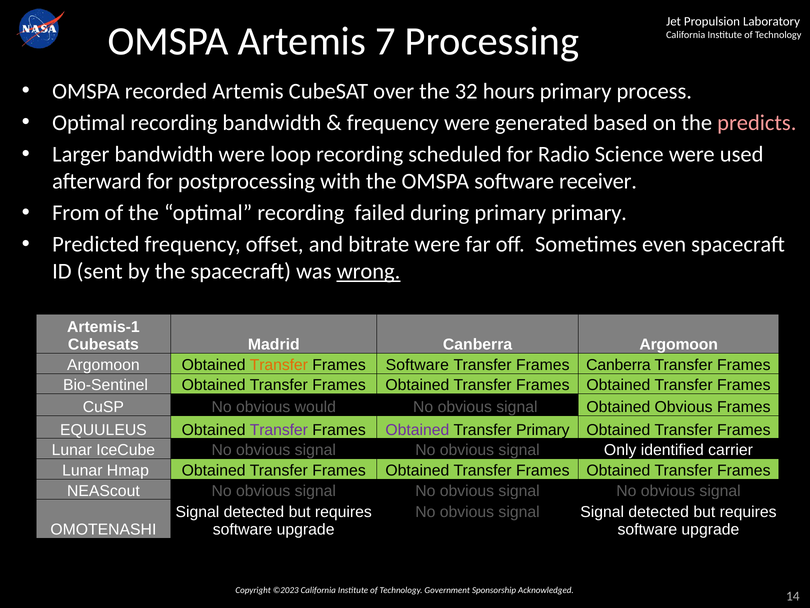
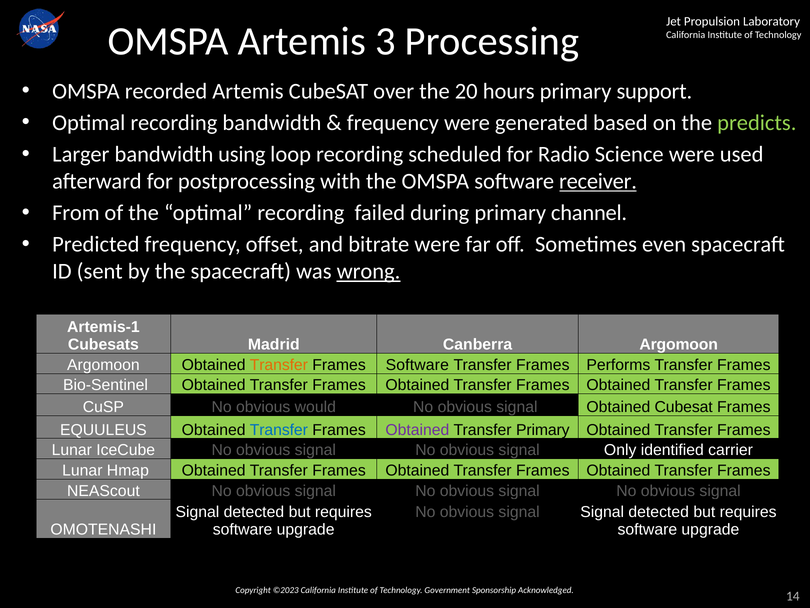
7: 7 -> 3
32: 32 -> 20
process: process -> support
predicts colour: pink -> light green
bandwidth were: were -> using
receiver underline: none -> present
primary primary: primary -> channel
Frames Canberra: Canberra -> Performs
Obtained Obvious: Obvious -> Cubesat
Transfer at (279, 429) colour: purple -> blue
